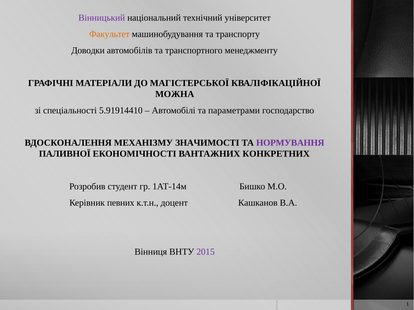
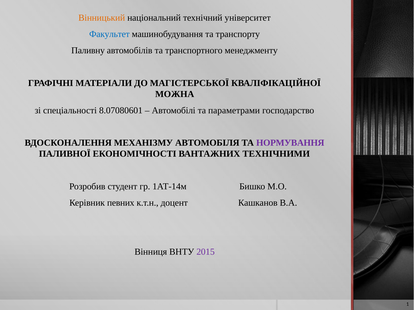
Вінницький colour: purple -> orange
Факультет colour: orange -> blue
Доводки: Доводки -> Паливну
5.91914410: 5.91914410 -> 8.07080601
ЗНАЧИМОСТІ: ЗНАЧИМОСТІ -> АВТОМОБІЛЯ
КОНКРЕТНИХ: КОНКРЕТНИХ -> ТЕХНІЧНИМИ
